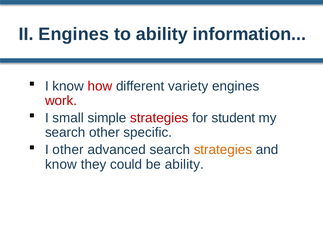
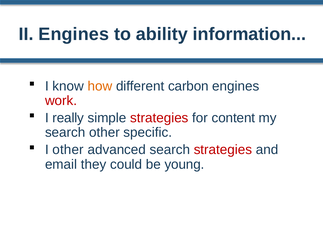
how colour: red -> orange
variety: variety -> carbon
small: small -> really
student: student -> content
strategies at (223, 149) colour: orange -> red
know at (61, 164): know -> email
be ability: ability -> young
